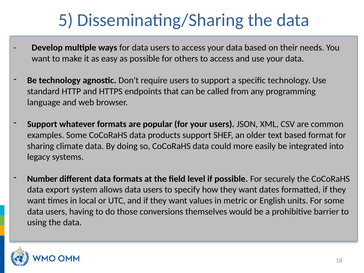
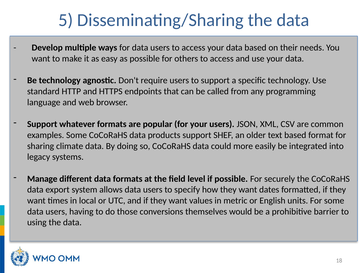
Number: Number -> Manage
